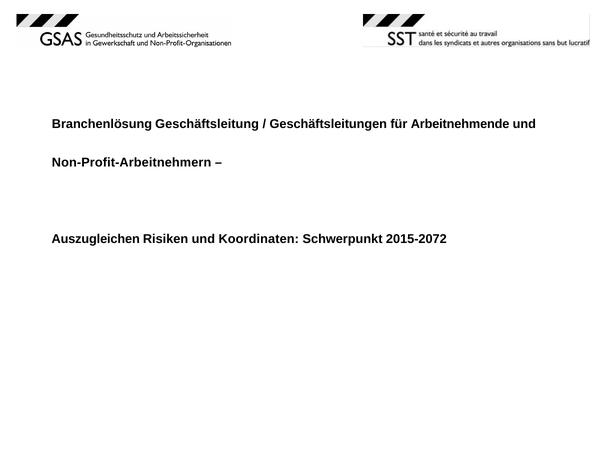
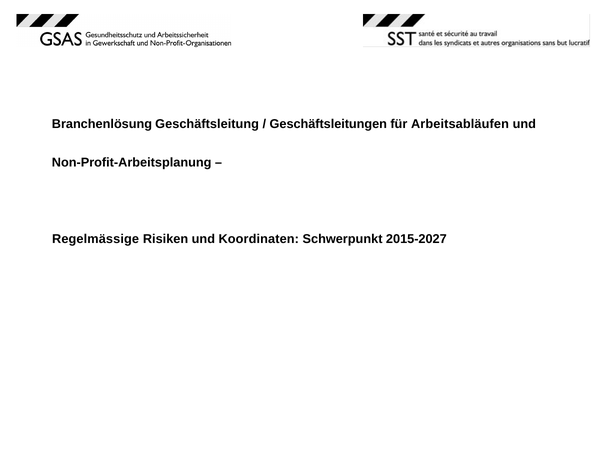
Arbeitnehmende: Arbeitnehmende -> Arbeitsabläufen
Non-Profit-Arbeitnehmern: Non-Profit-Arbeitnehmern -> Non-Profit-Arbeitsplanung
Auszugleichen: Auszugleichen -> Regelmässige
2015-2072: 2015-2072 -> 2015-2027
